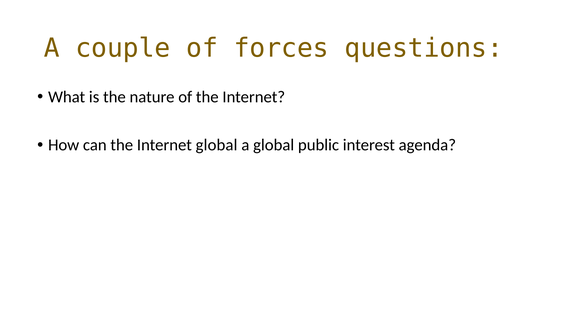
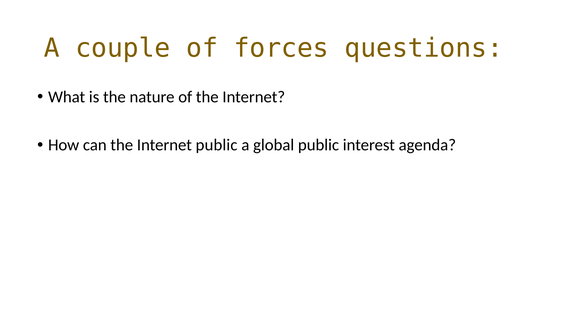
Internet global: global -> public
